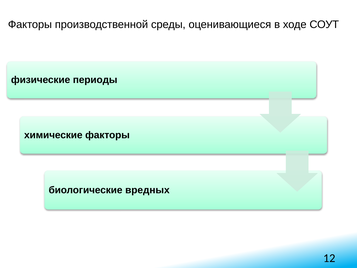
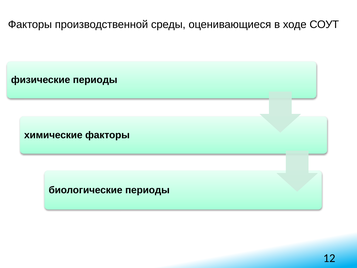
вредных at (147, 190): вредных -> периоды
